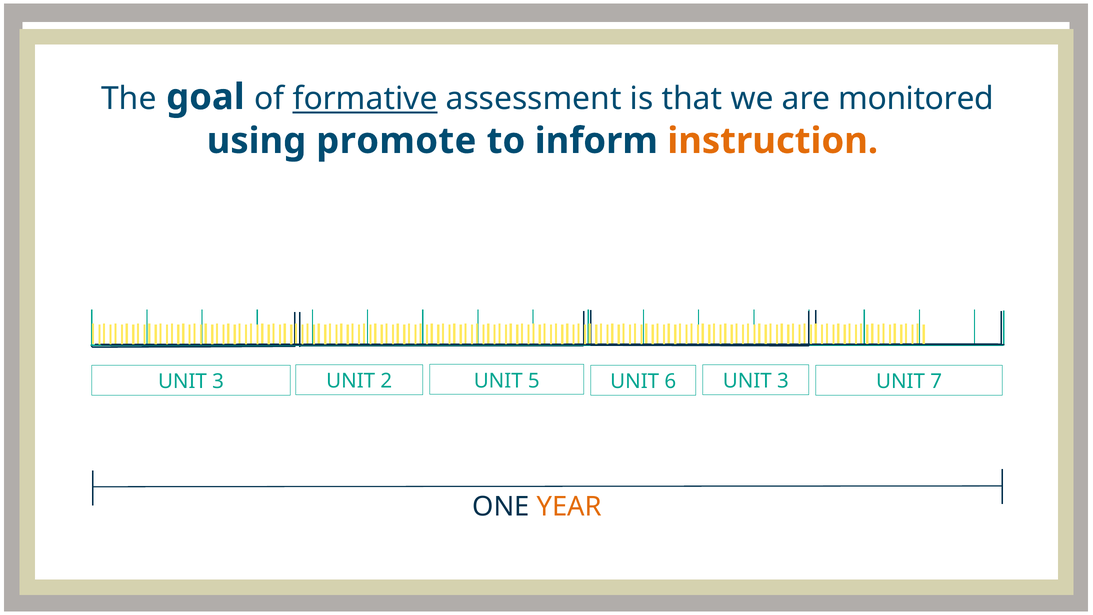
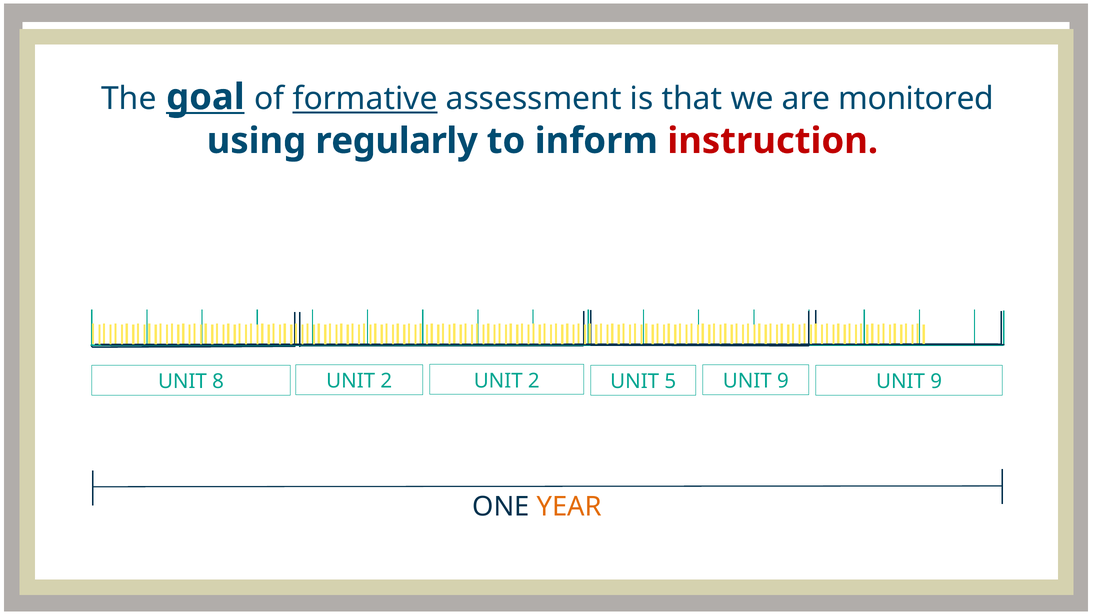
goal underline: none -> present
promote: promote -> regularly
instruction colour: orange -> red
3 at (218, 382): 3 -> 8
2 UNIT 5: 5 -> 2
6: 6 -> 5
3 at (783, 381): 3 -> 9
7 at (936, 382): 7 -> 9
